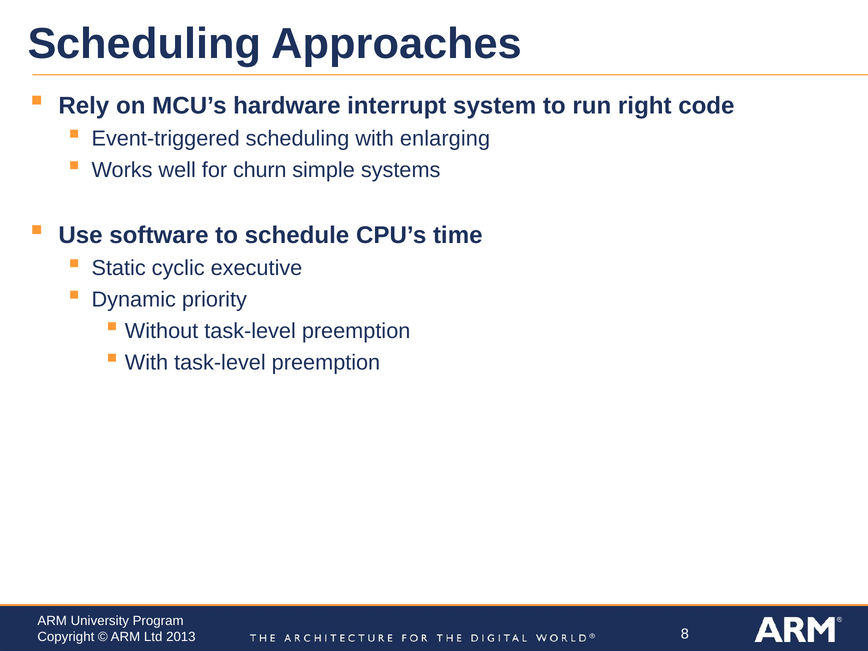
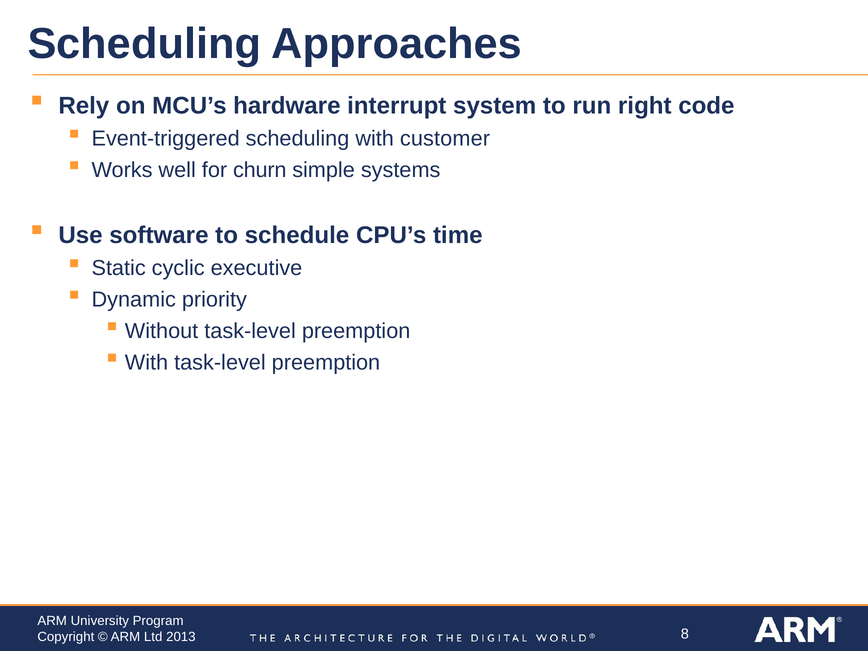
enlarging: enlarging -> customer
